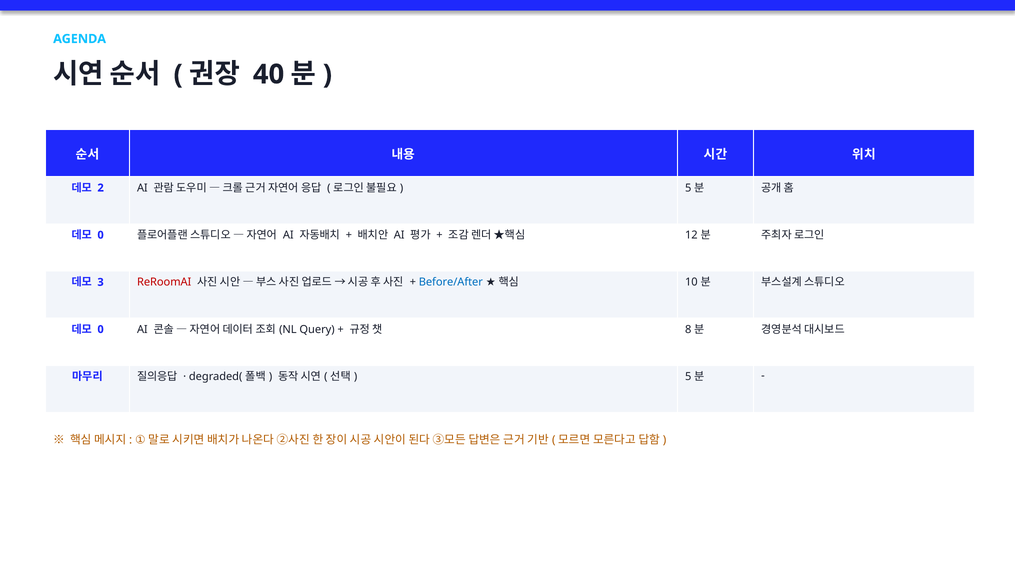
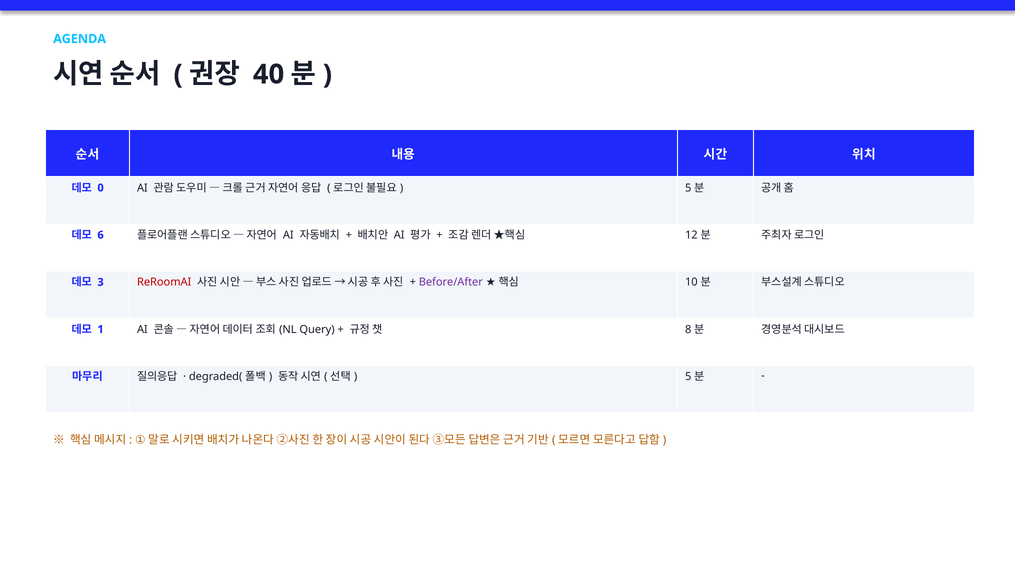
2: 2 -> 0
0 at (101, 235): 0 -> 6
Before/After colour: blue -> purple
0 at (101, 329): 0 -> 1
